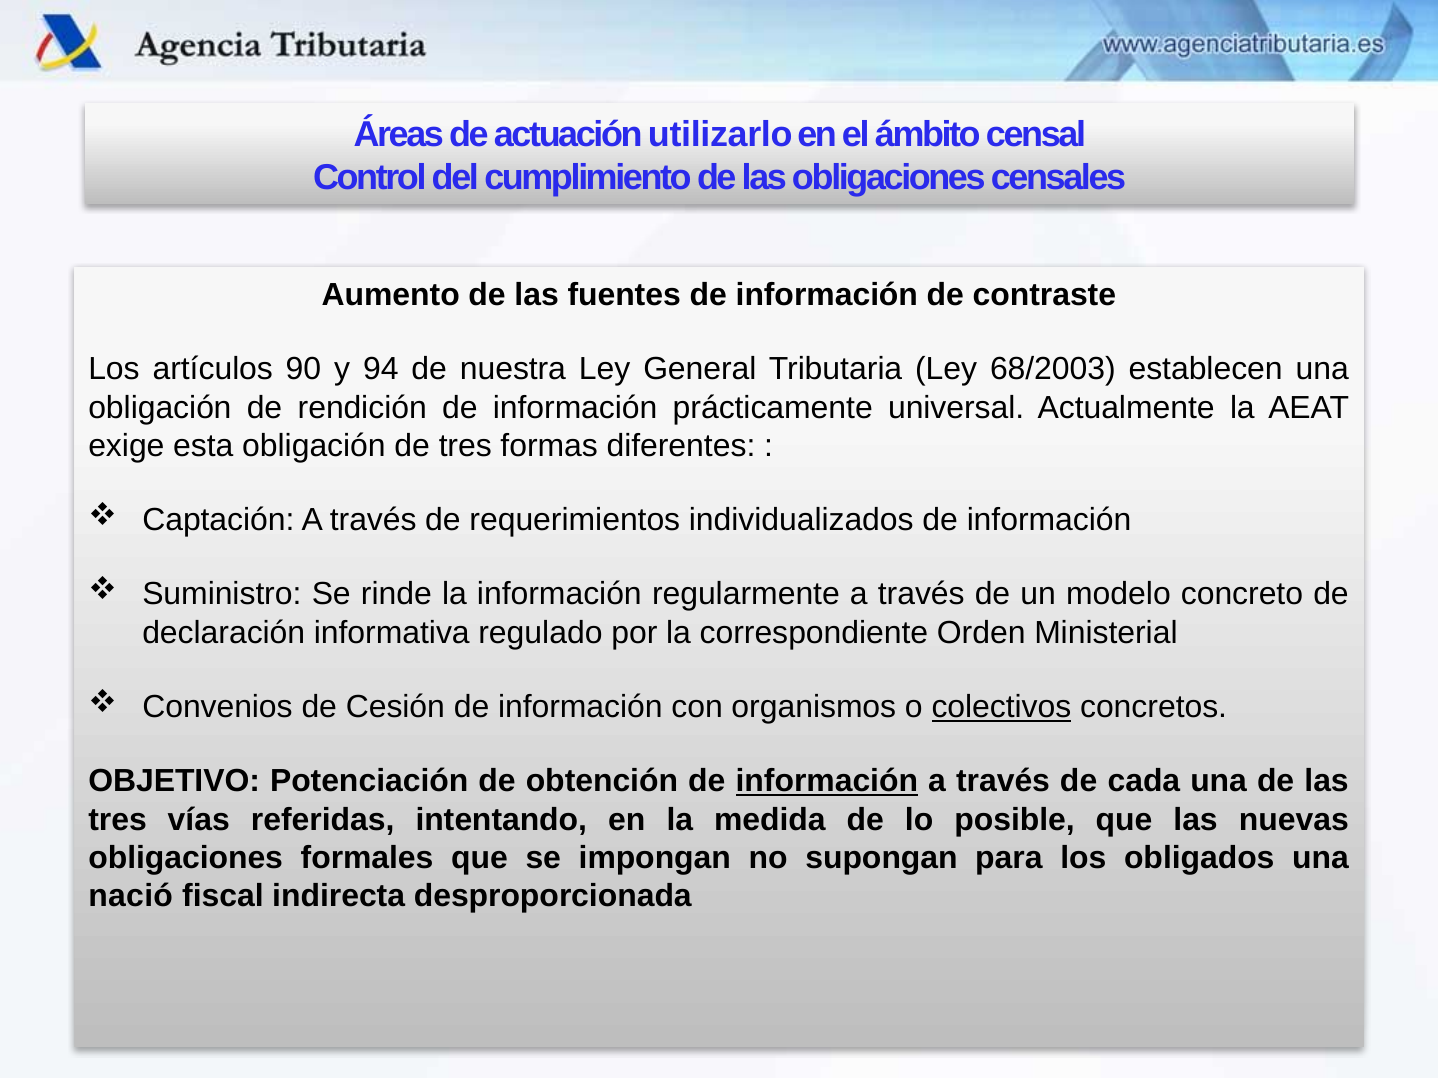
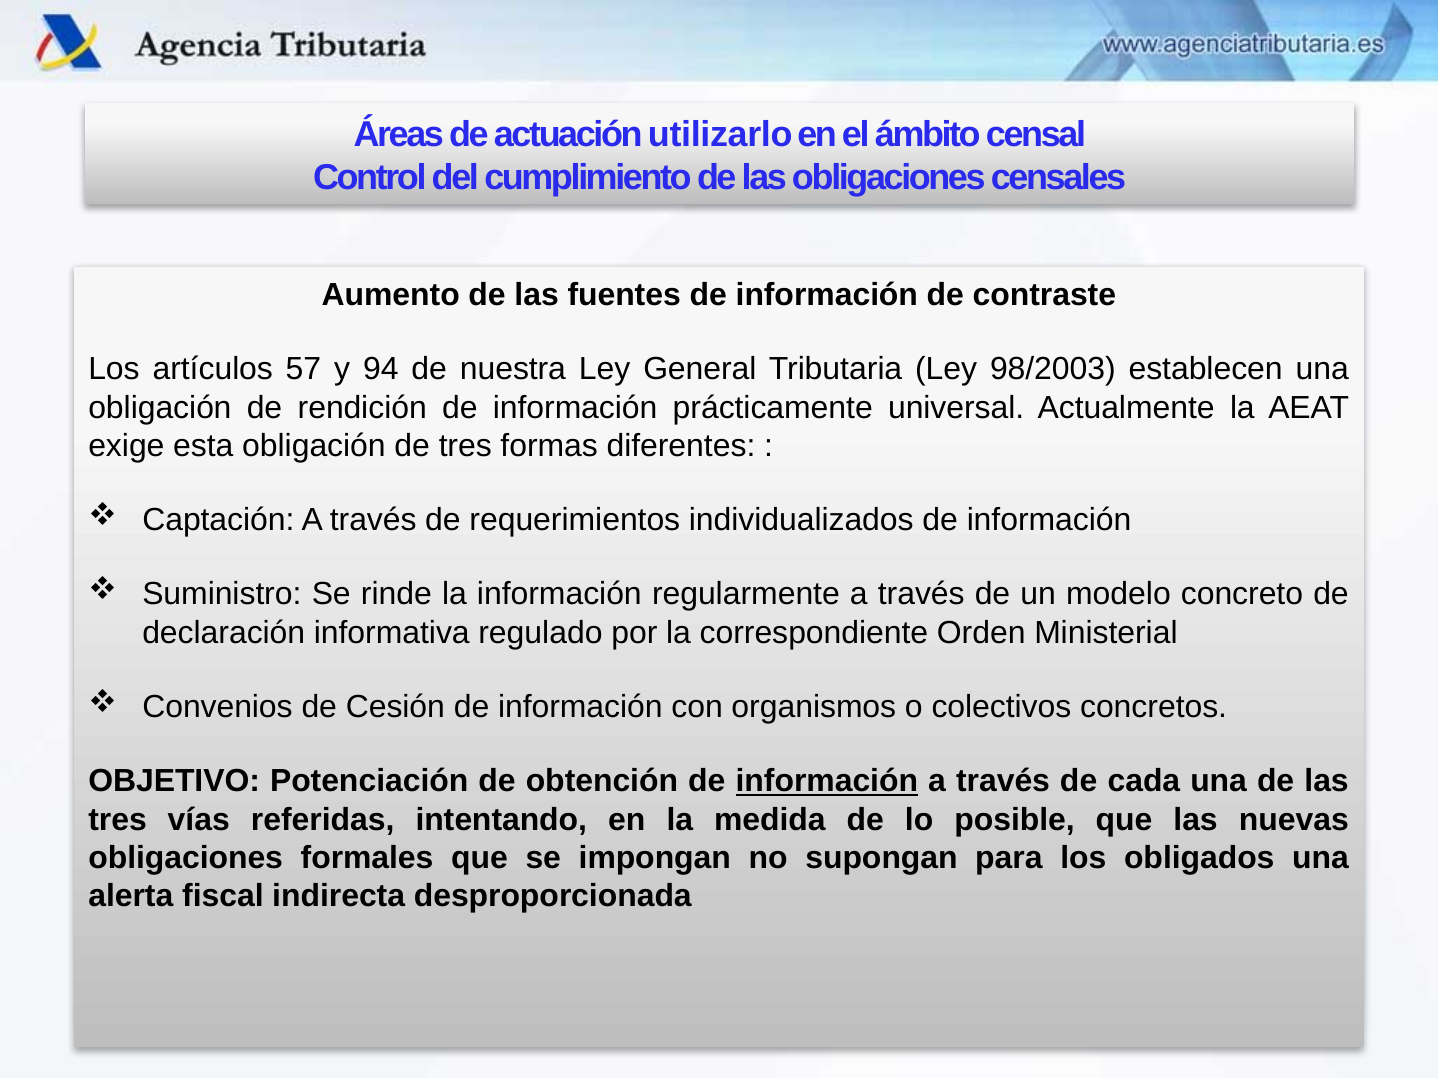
90: 90 -> 57
68/2003: 68/2003 -> 98/2003
colectivos underline: present -> none
nació: nació -> alerta
